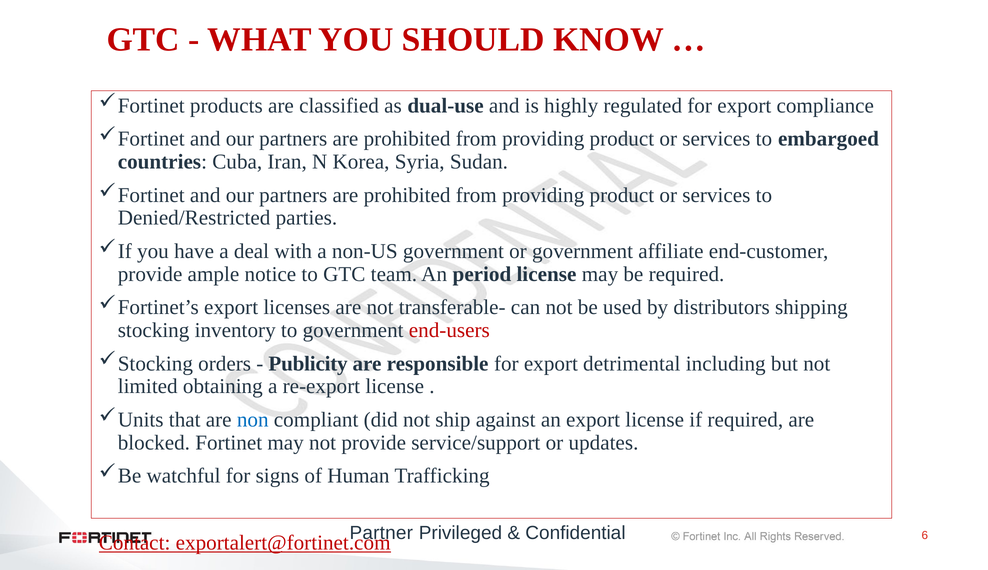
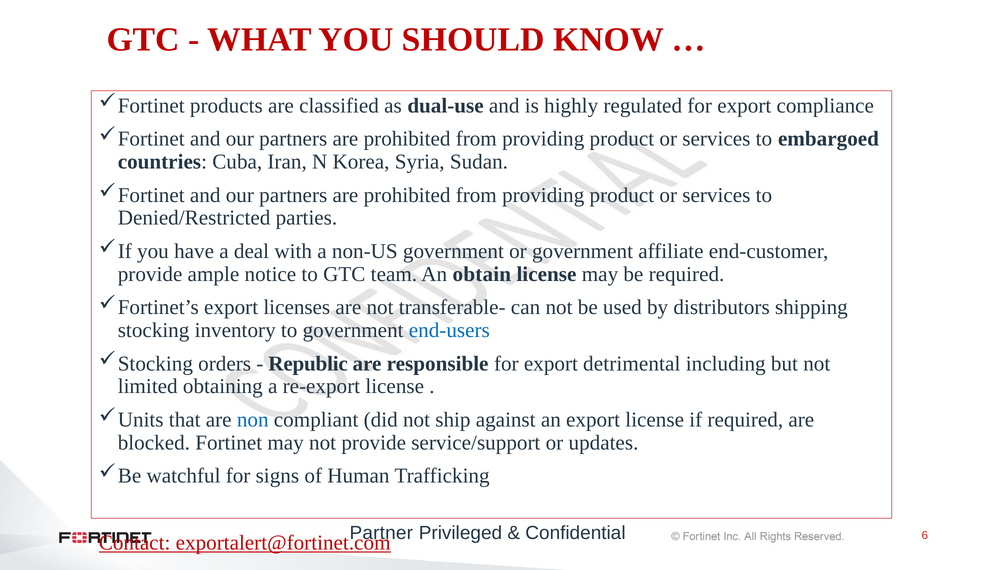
period: period -> obtain
end-users colour: red -> blue
Publicity: Publicity -> Republic
